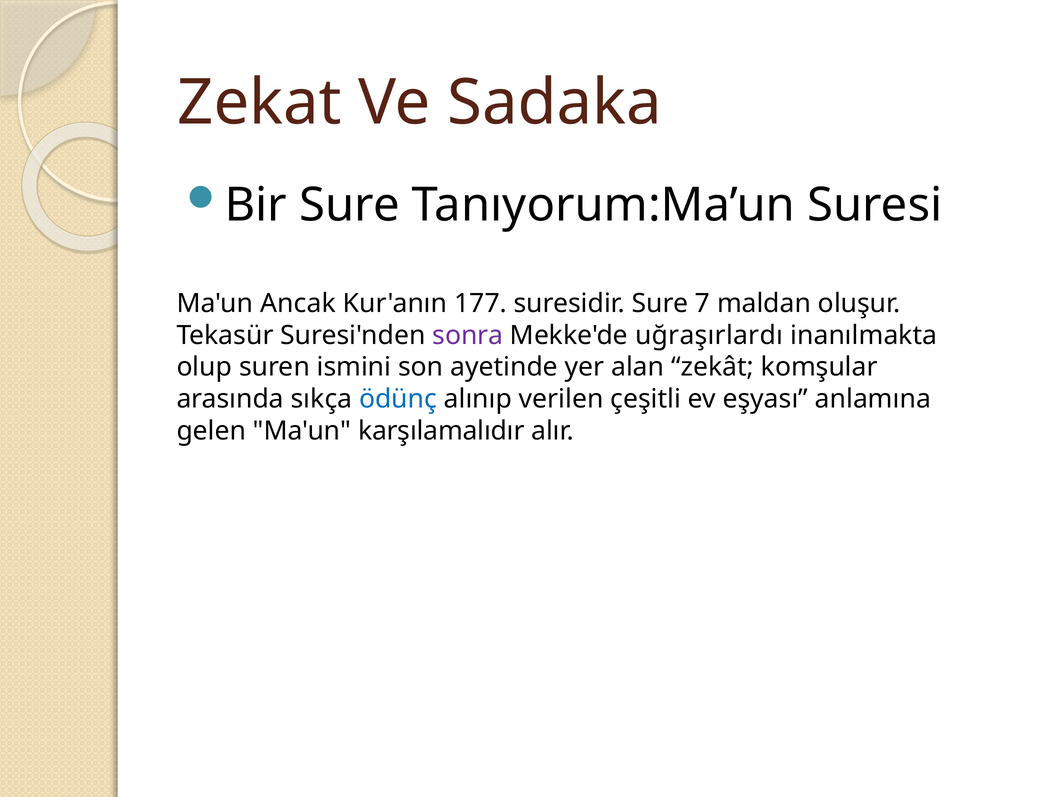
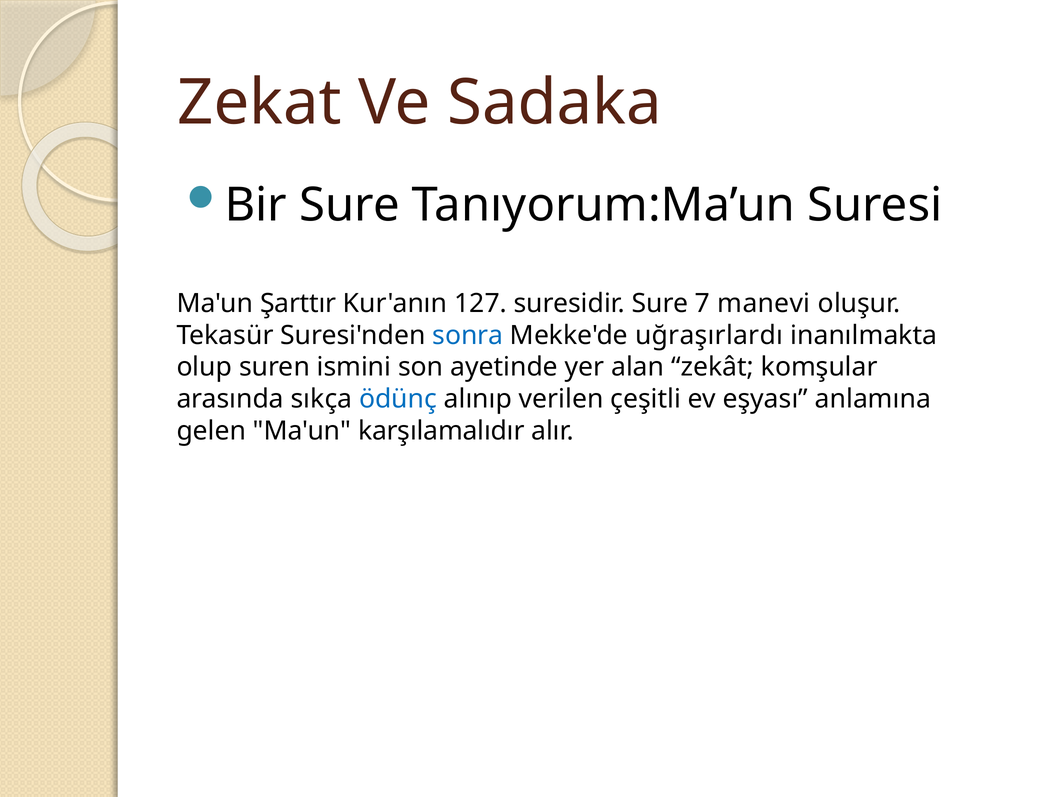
Ancak: Ancak -> Şarttır
177: 177 -> 127
maldan: maldan -> manevi
sonra colour: purple -> blue
